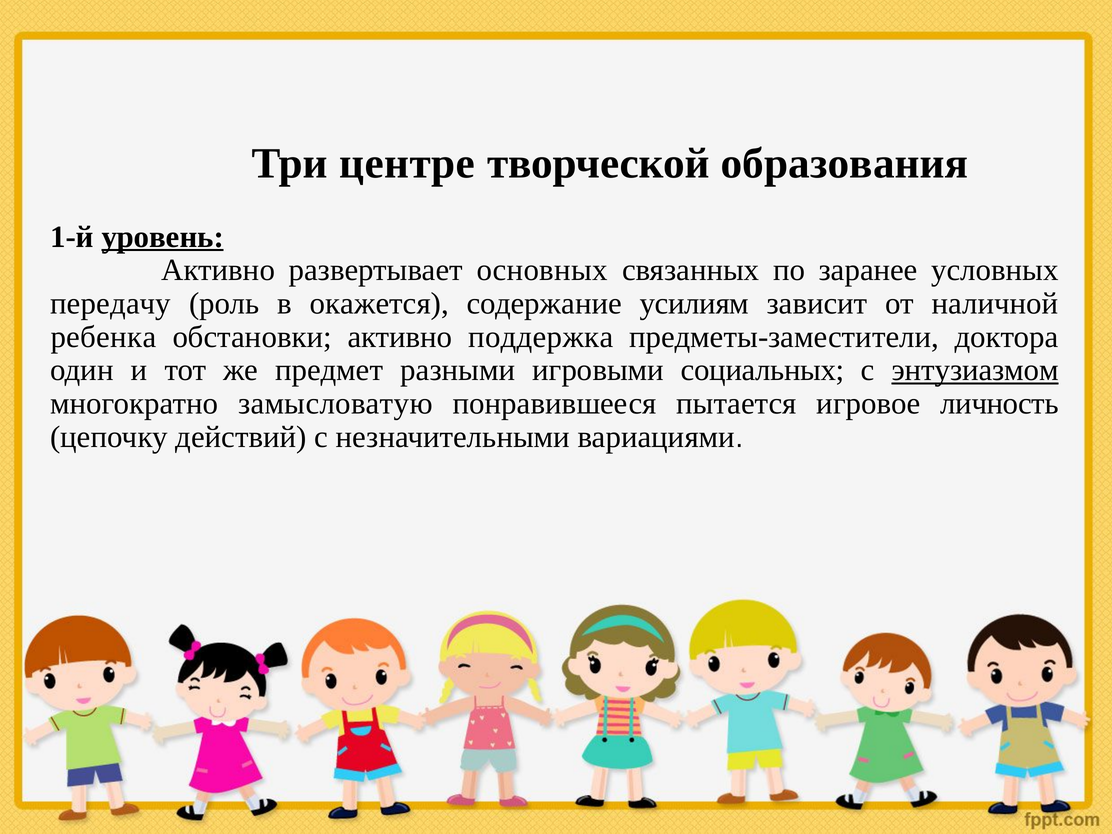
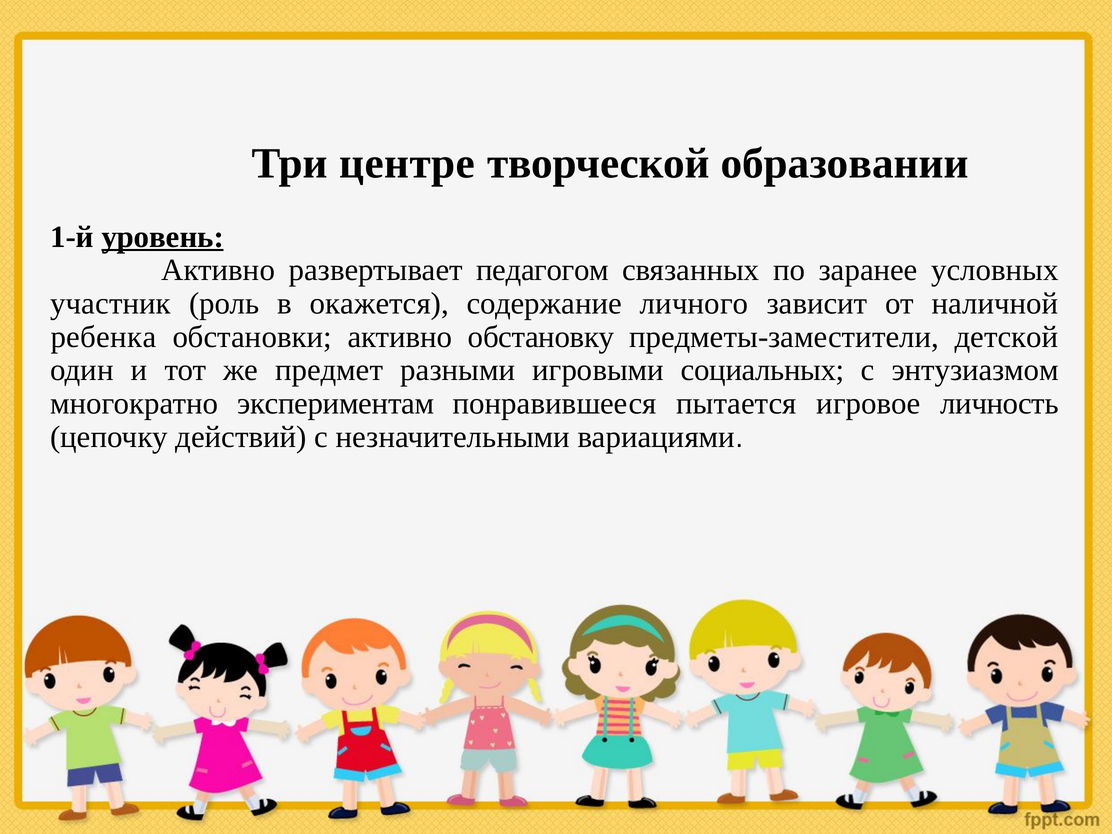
образования: образования -> образовании
основных: основных -> педагогом
передачу: передачу -> участник
усилиям: усилиям -> личного
поддержка: поддержка -> обстановку
доктора: доктора -> детской
энтузиазмом underline: present -> none
замысловатую: замысловатую -> экспериментам
